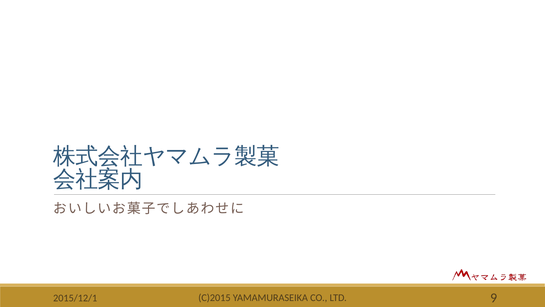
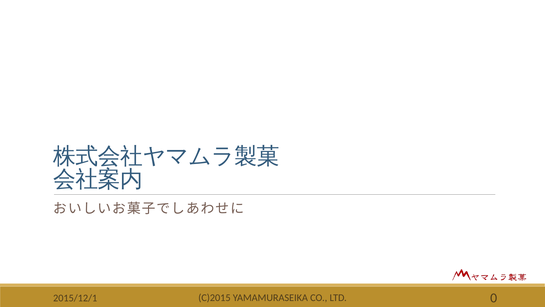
9: 9 -> 0
